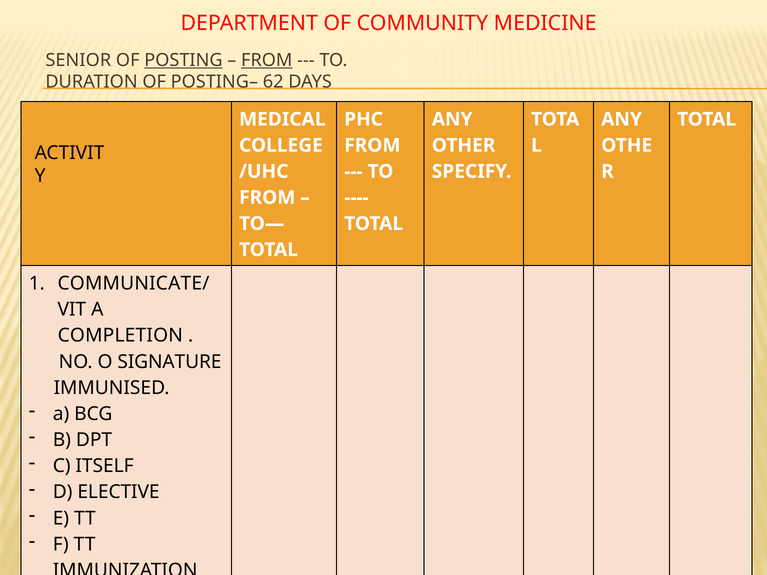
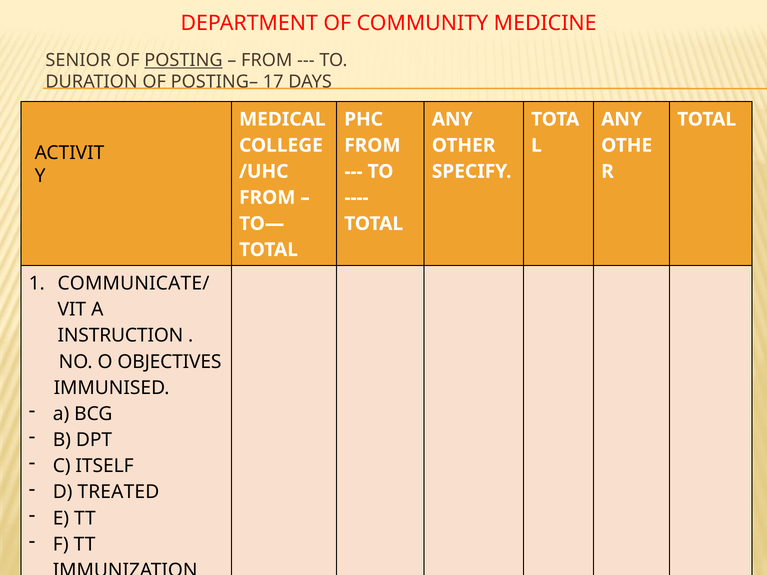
FROM at (267, 60) underline: present -> none
62: 62 -> 17
COMPLETION: COMPLETION -> INSTRUCTION
SIGNATURE: SIGNATURE -> OBJECTIVES
ELECTIVE: ELECTIVE -> TREATED
